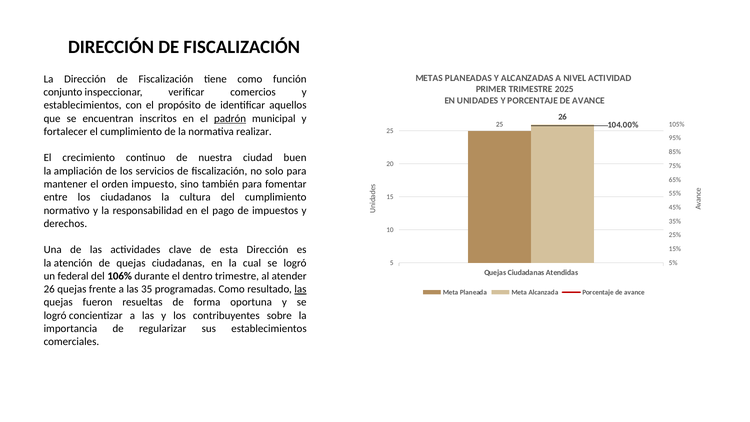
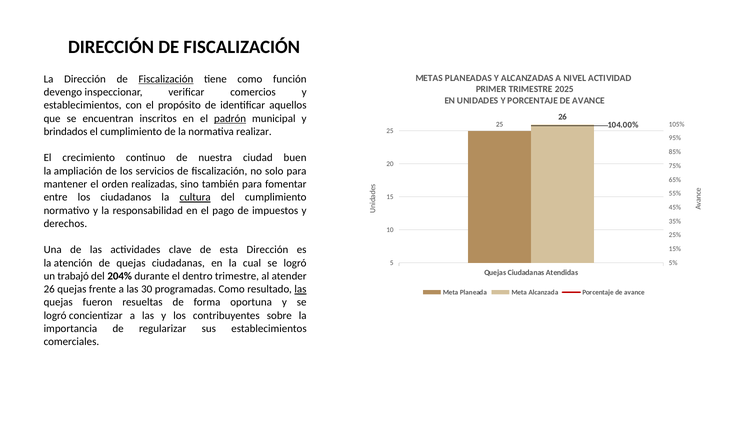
Fiscalización at (166, 79) underline: none -> present
conjunto: conjunto -> devengo
fortalecer: fortalecer -> brindados
impuesto: impuesto -> realizadas
cultura underline: none -> present
federal: federal -> trabajó
106%: 106% -> 204%
35: 35 -> 30
